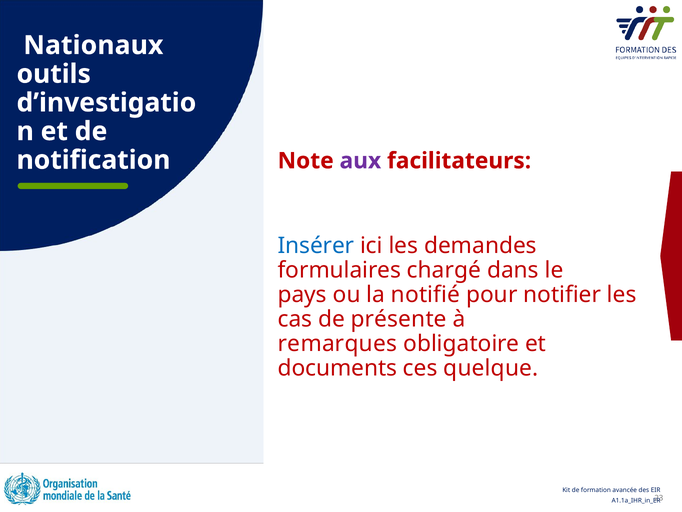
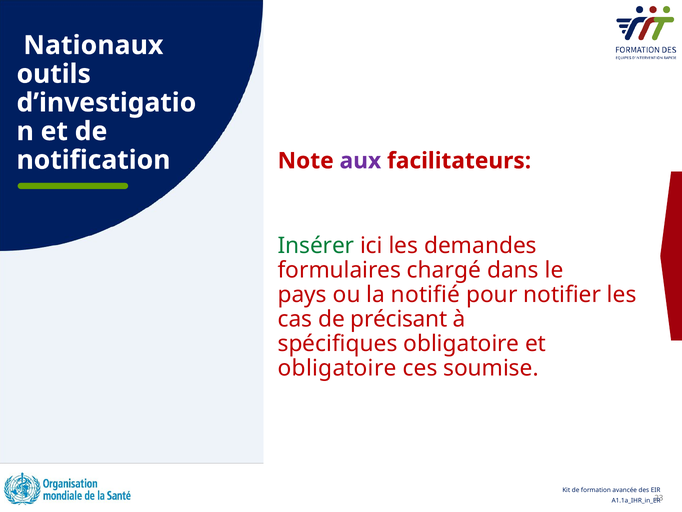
Insérer colour: blue -> green
présente: présente -> précisant
remarques: remarques -> spécifiques
documents at (337, 368): documents -> obligatoire
quelque: quelque -> soumise
